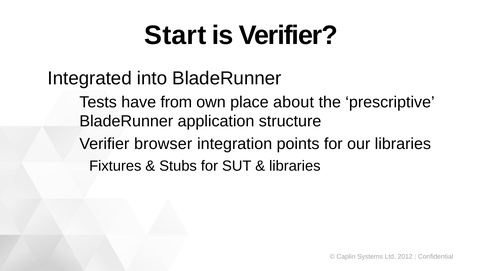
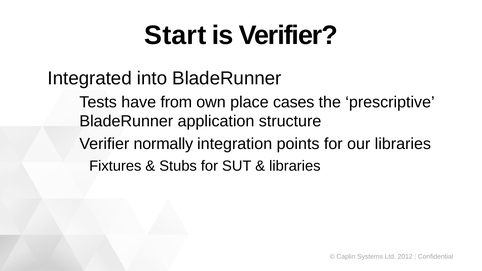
about: about -> cases
browser: browser -> normally
